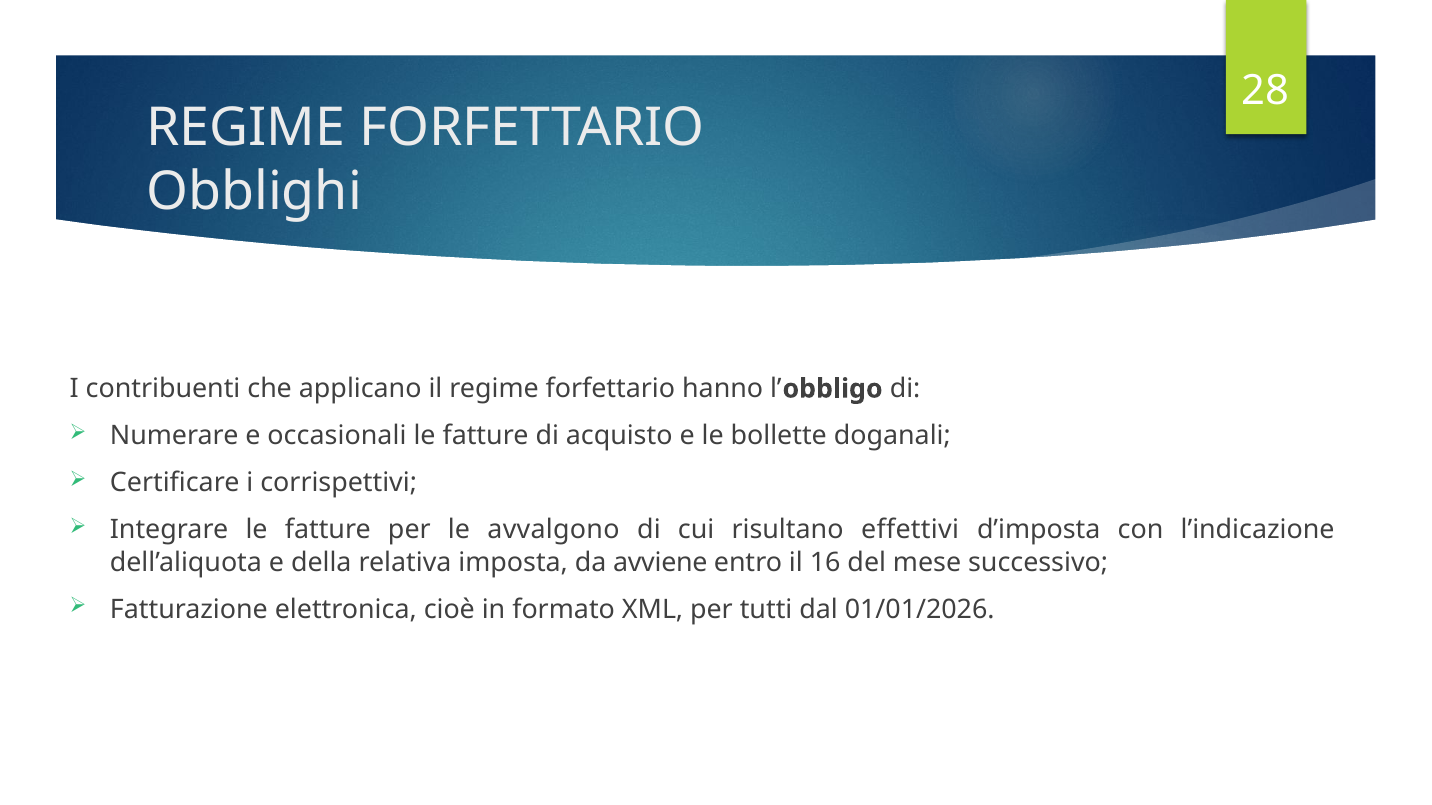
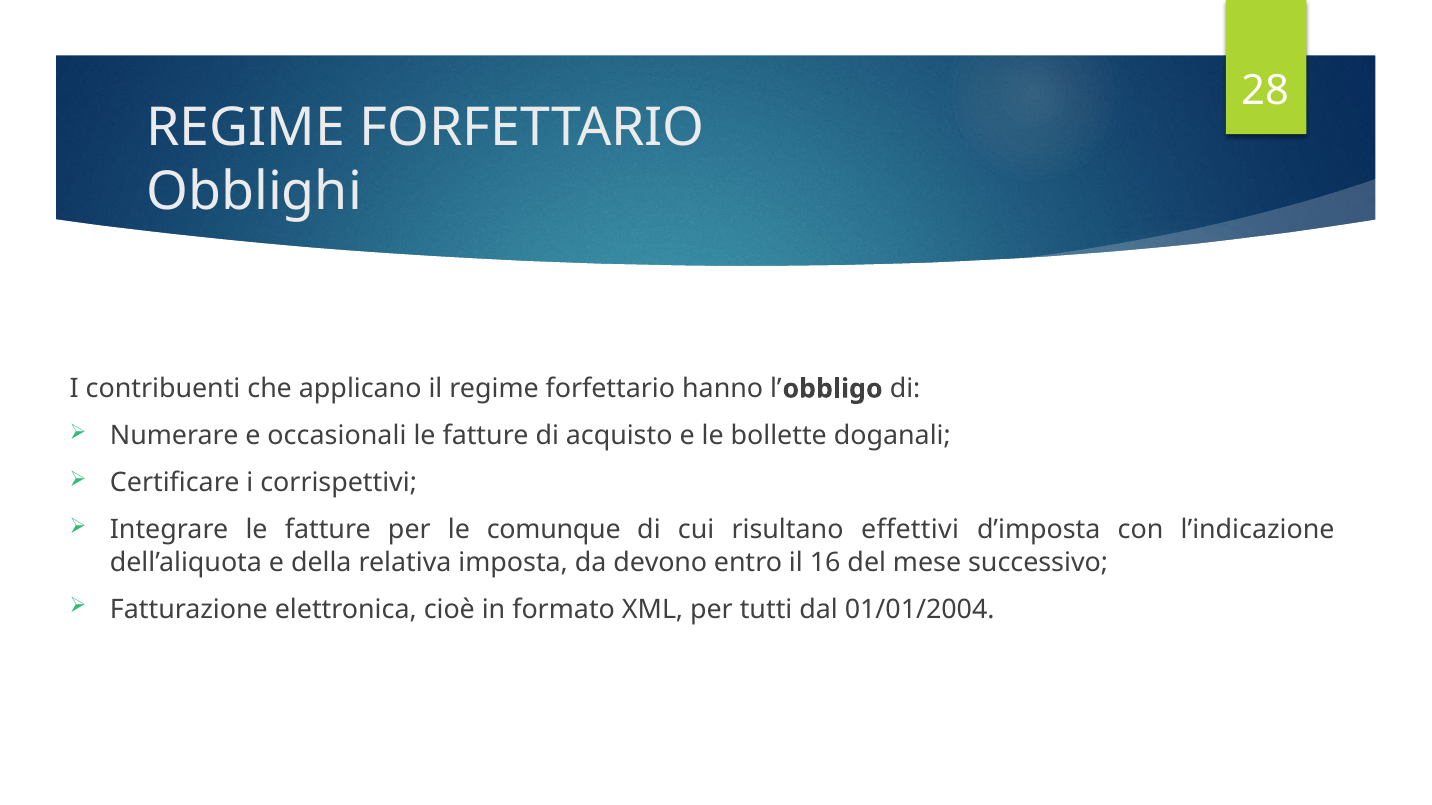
avvalgono: avvalgono -> comunque
avviene: avviene -> devono
01/01/2026: 01/01/2026 -> 01/01/2004
